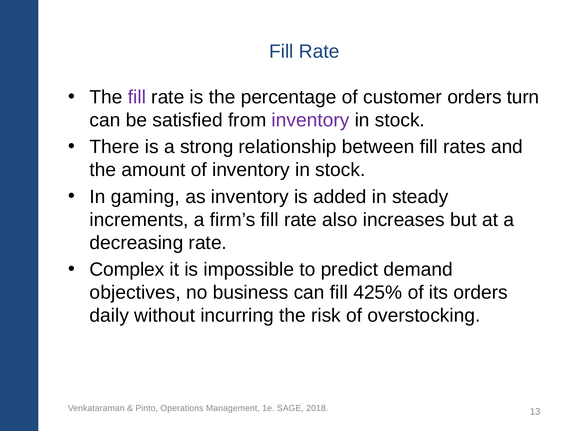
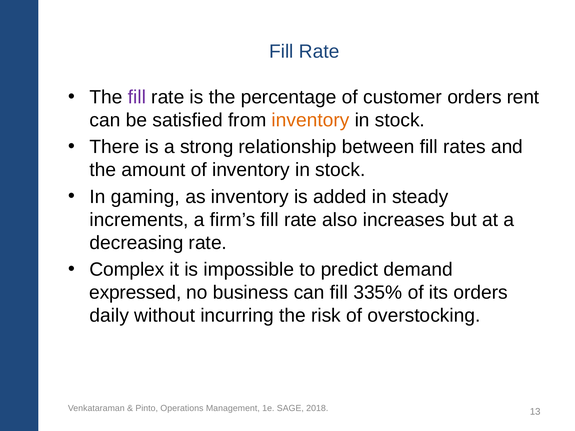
turn: turn -> rent
inventory at (311, 120) colour: purple -> orange
objectives: objectives -> expressed
425%: 425% -> 335%
